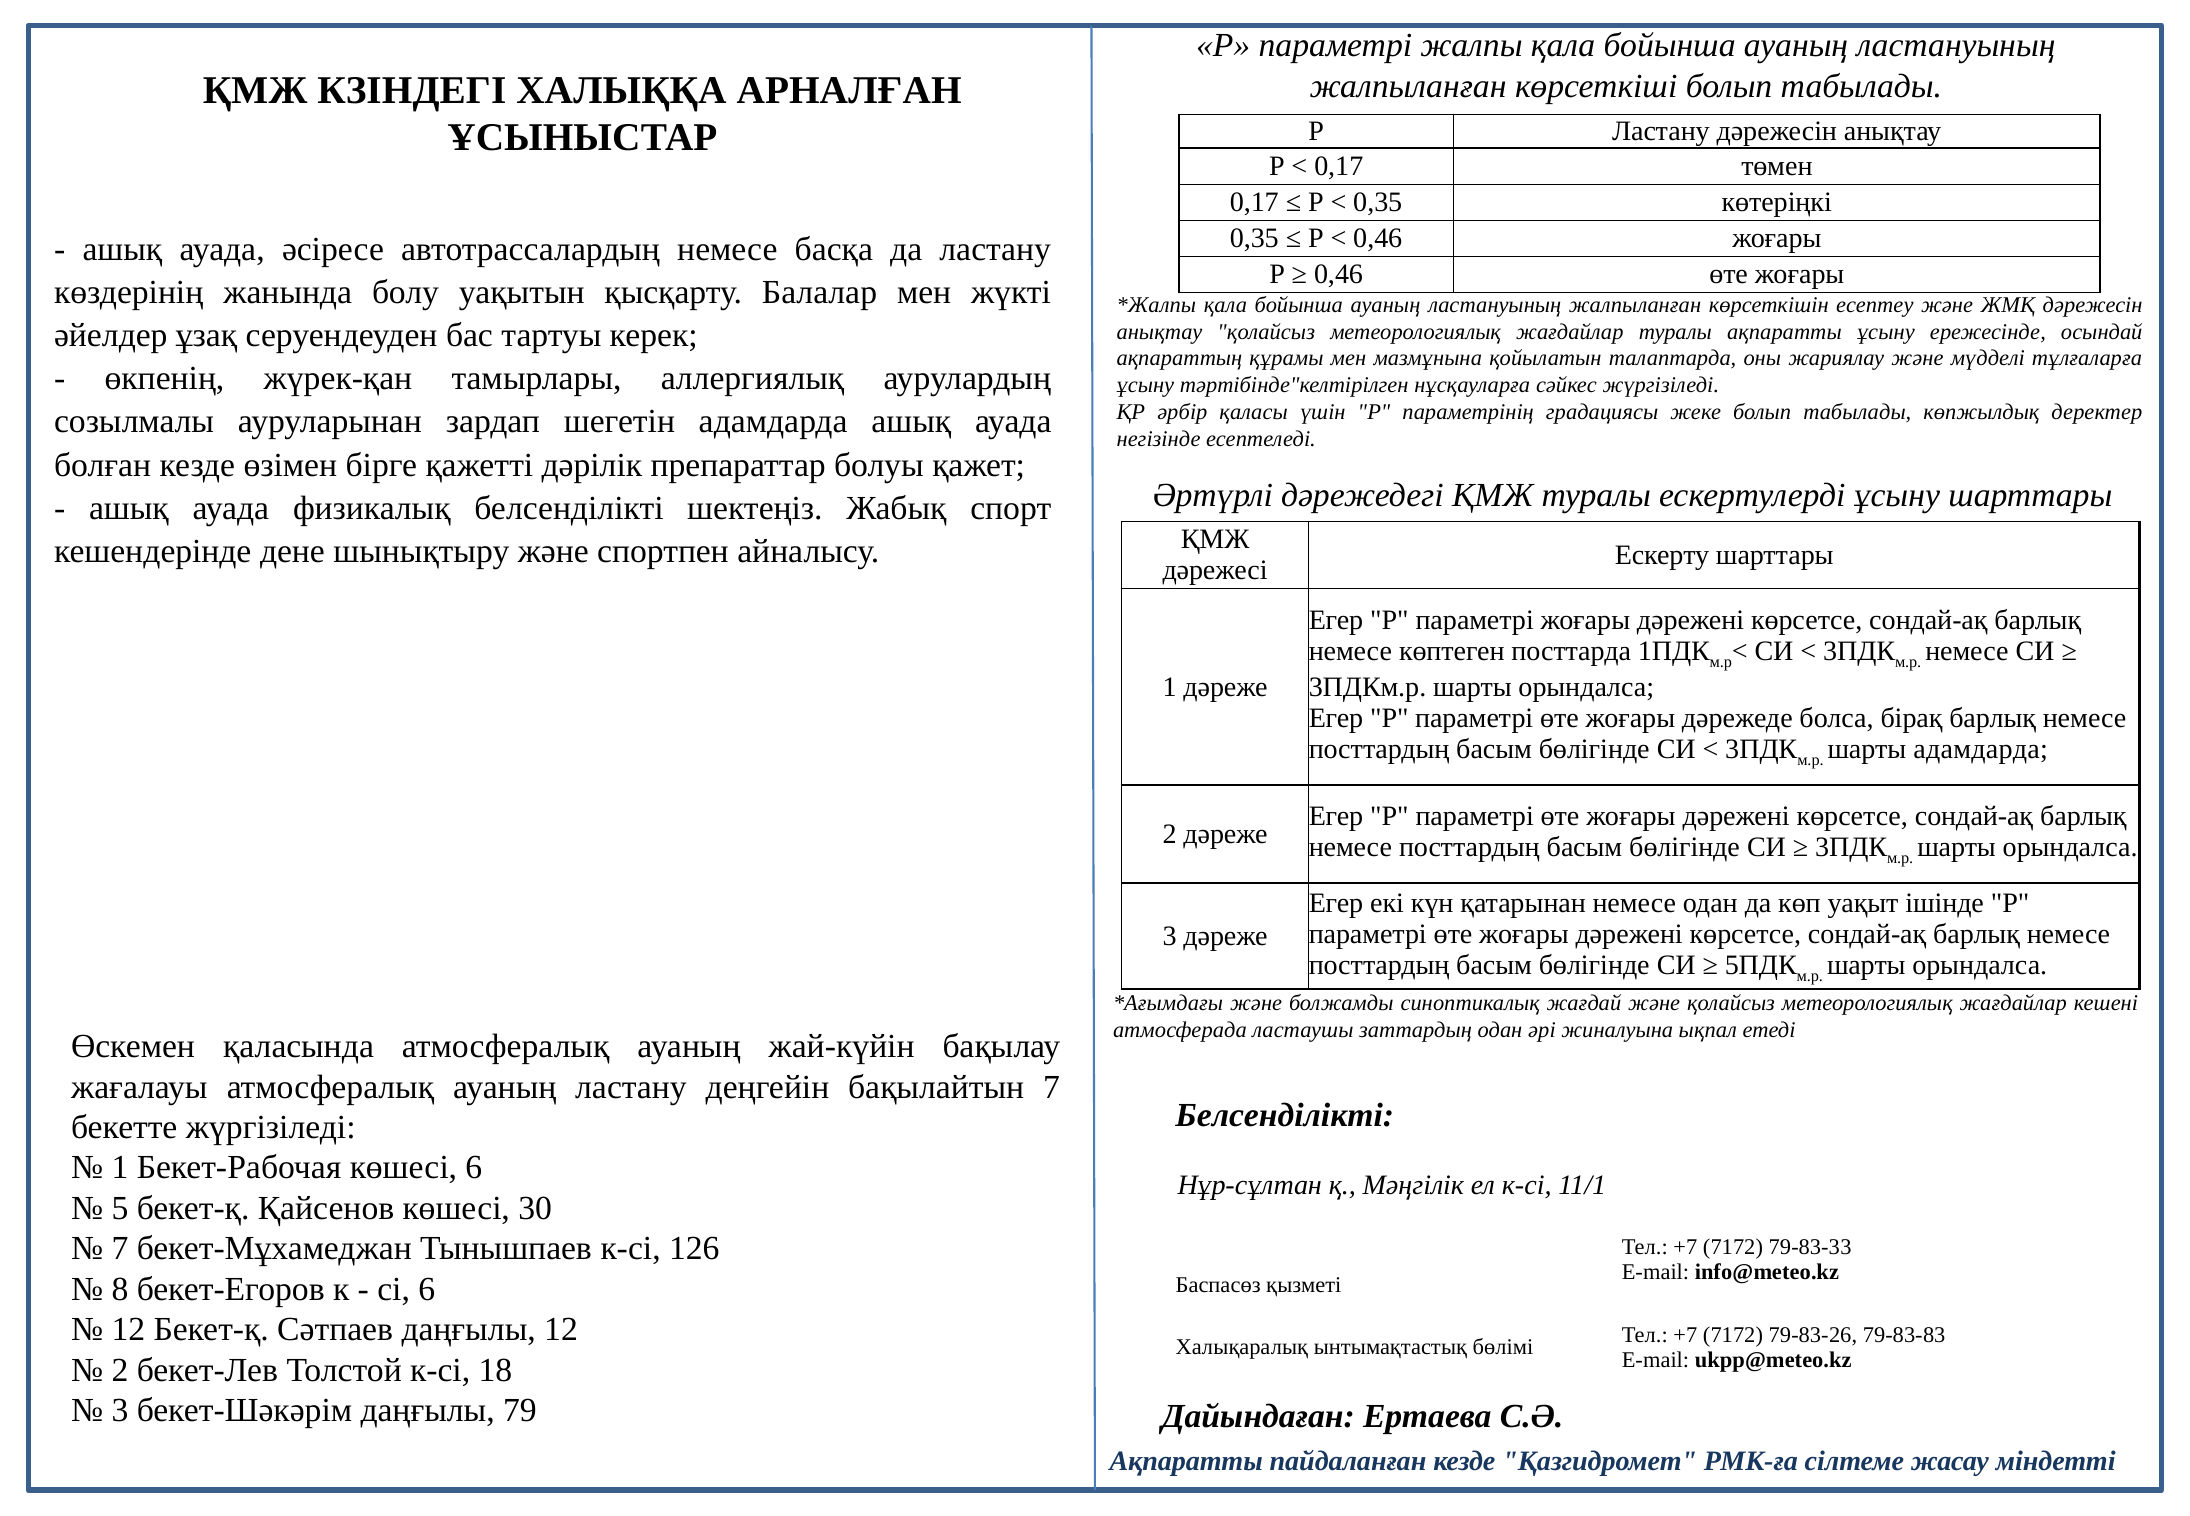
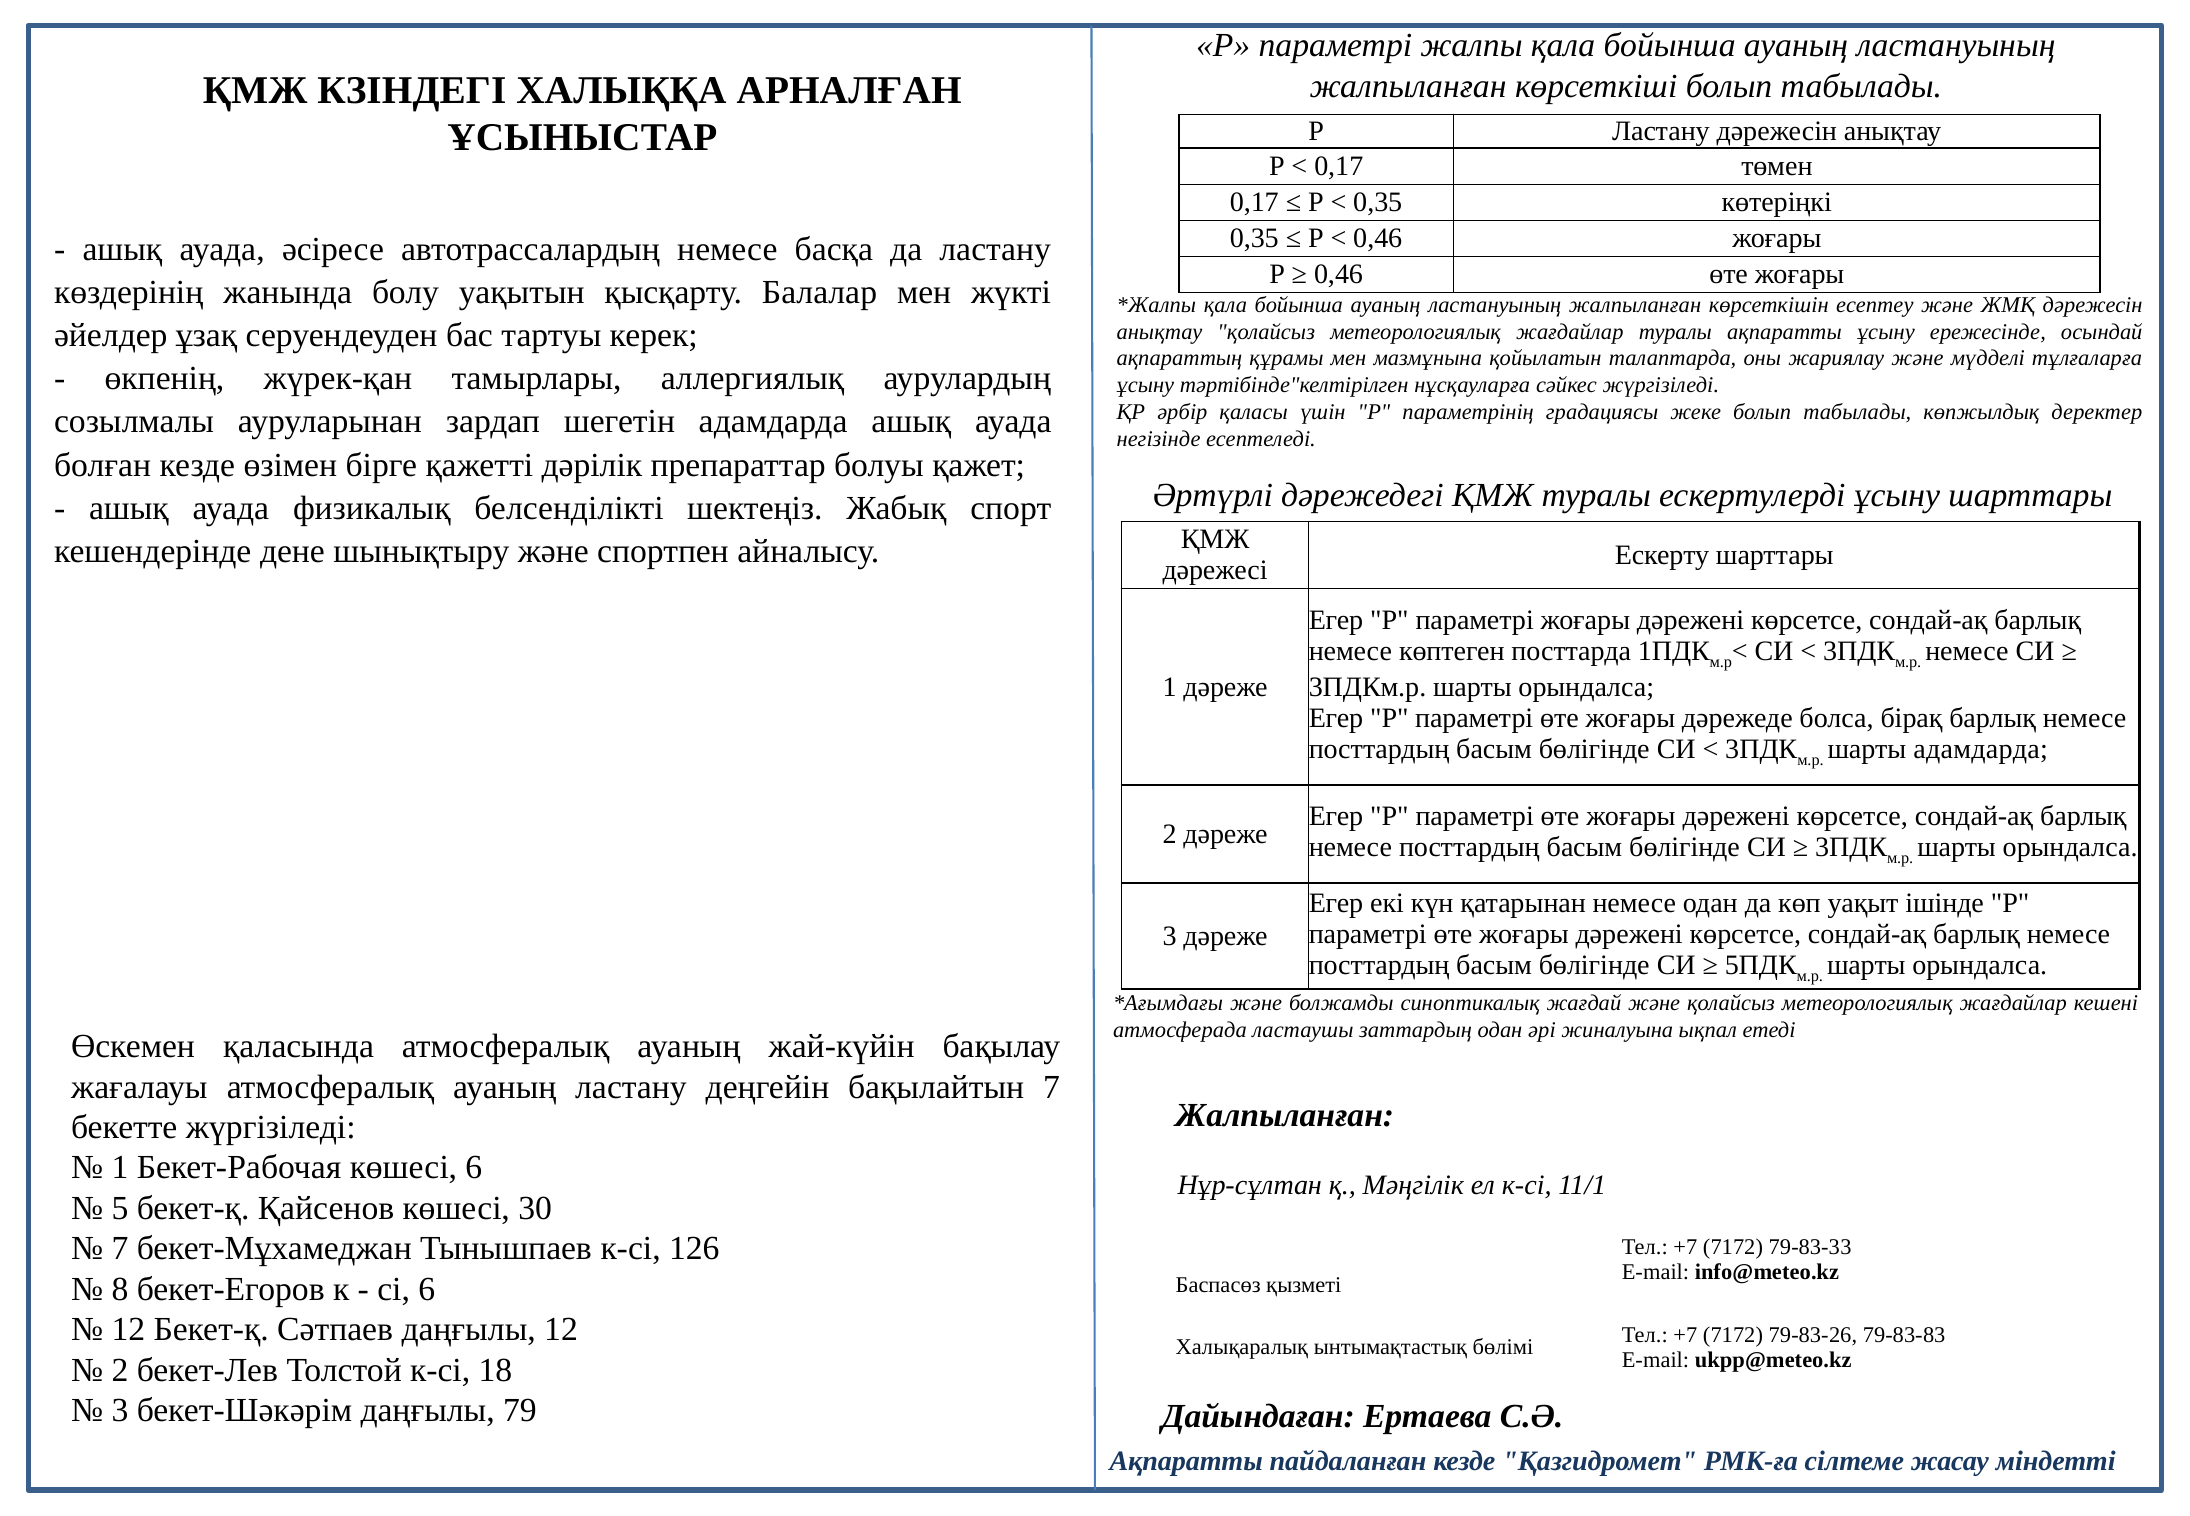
Белсенділікті at (1285, 1115): Белсенділікті -> Жалпыланған
